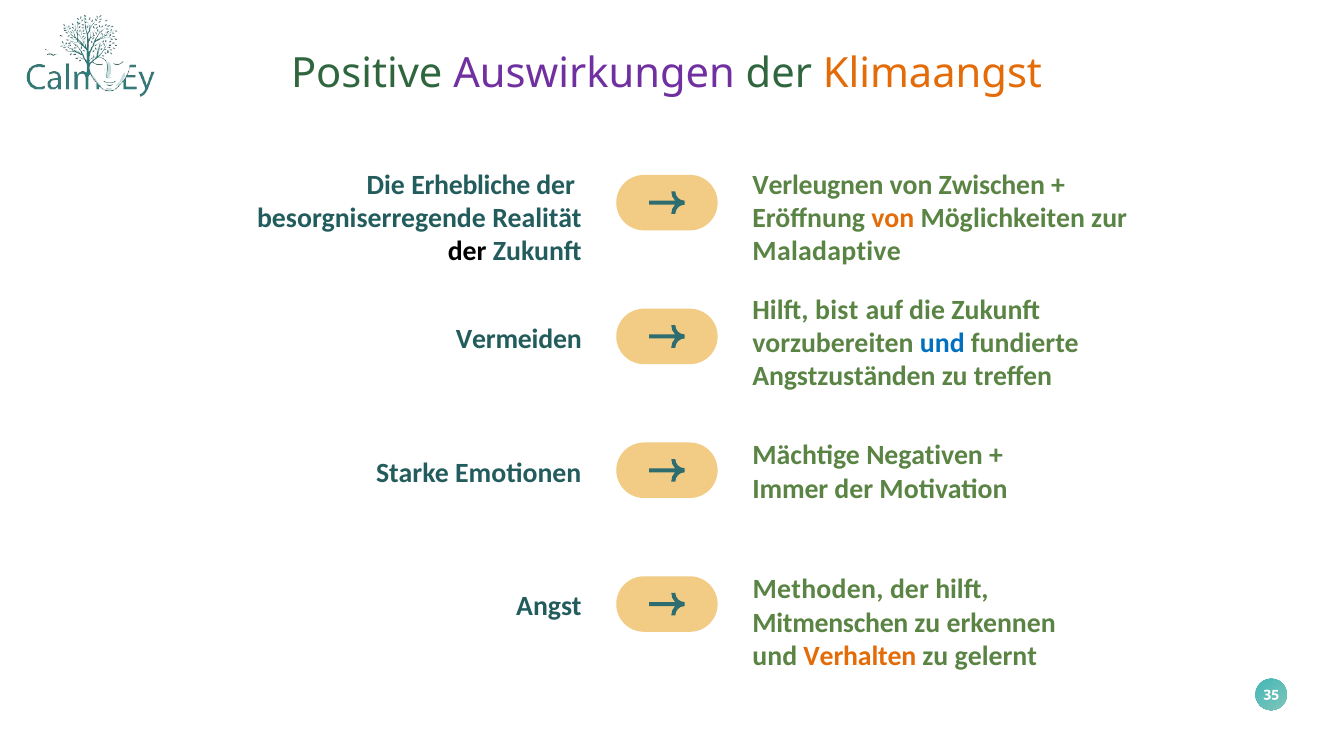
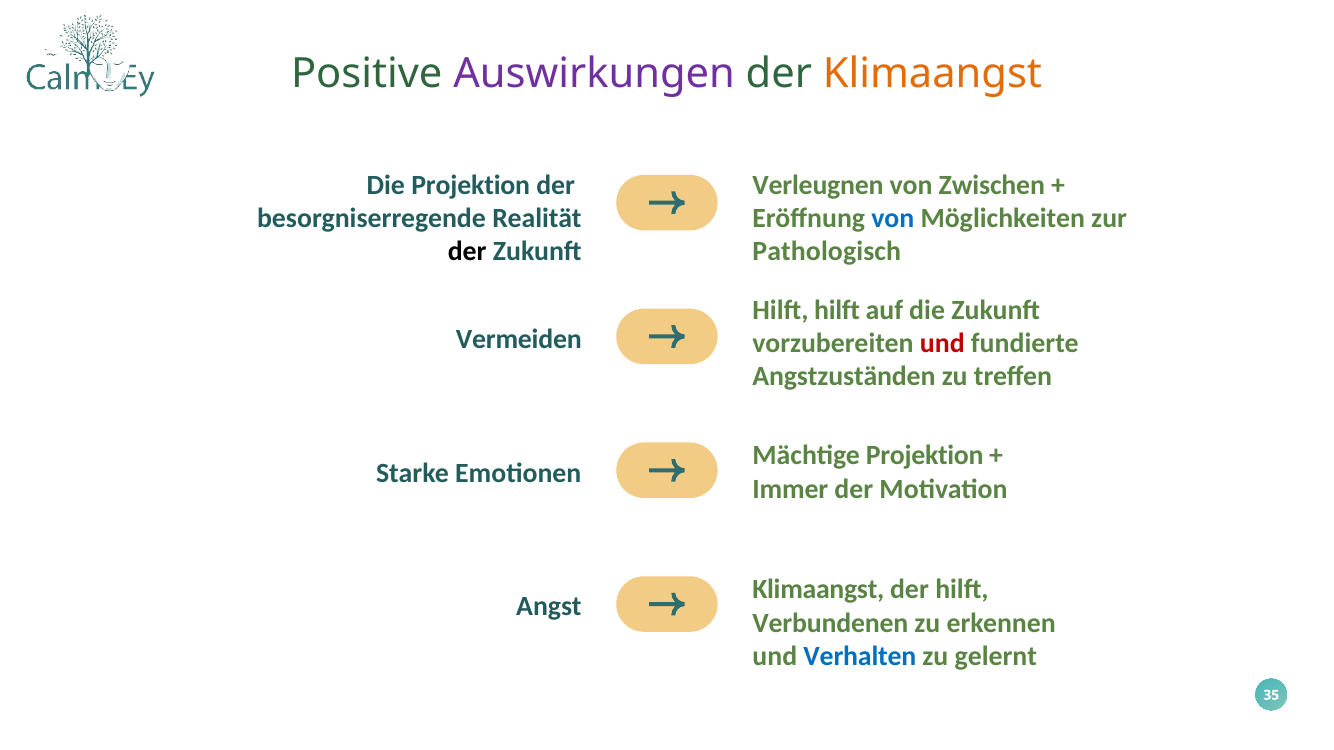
Die Erhebliche: Erhebliche -> Projektion
von at (893, 218) colour: orange -> blue
Maladaptive: Maladaptive -> Pathologisch
Hilft bist: bist -> hilft
und at (942, 343) colour: blue -> red
Mächtige Negativen: Negativen -> Projektion
Methoden at (818, 590): Methoden -> Klimaangst
Mitmenschen: Mitmenschen -> Verbundenen
Verhalten colour: orange -> blue
